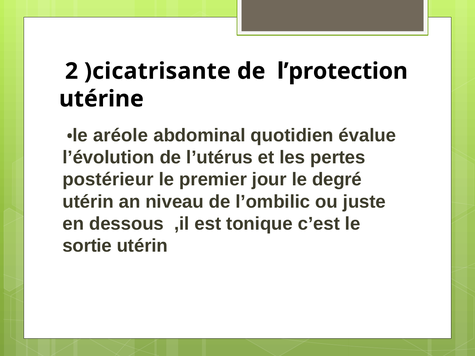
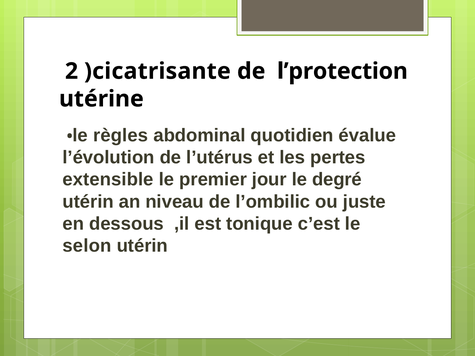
aréole: aréole -> règles
postérieur: postérieur -> extensible
sortie: sortie -> selon
